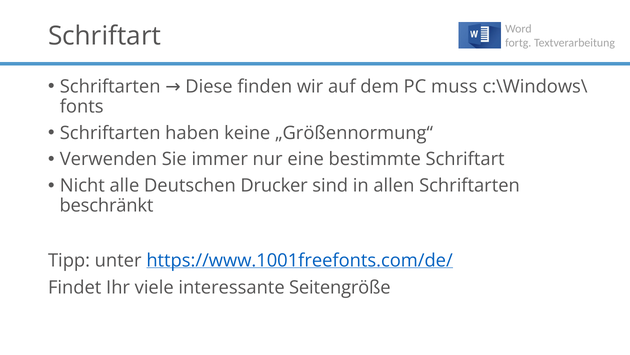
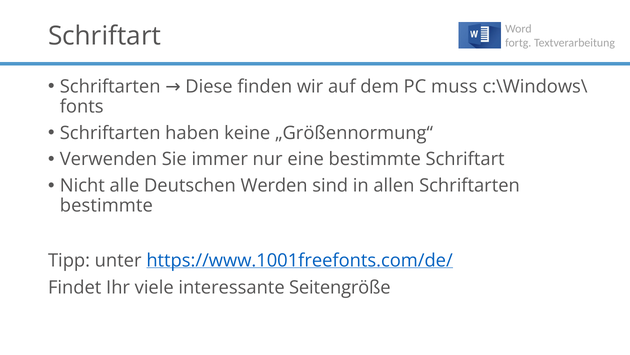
Drucker: Drucker -> Werden
beschränkt at (106, 205): beschränkt -> bestimmte
